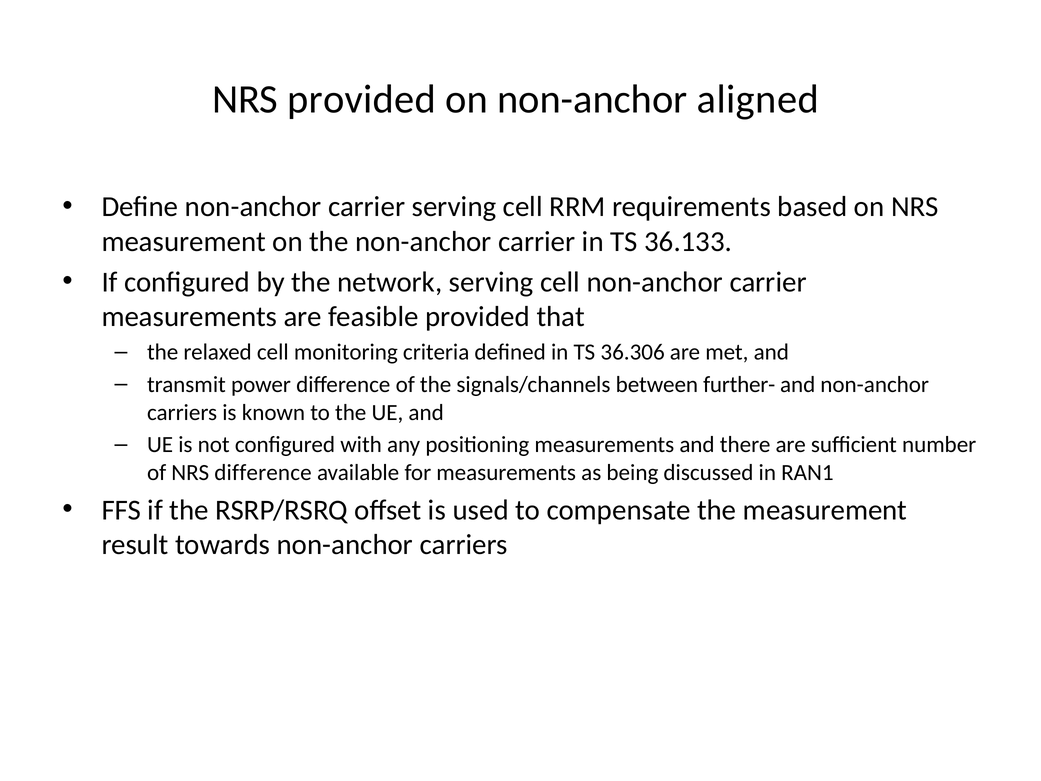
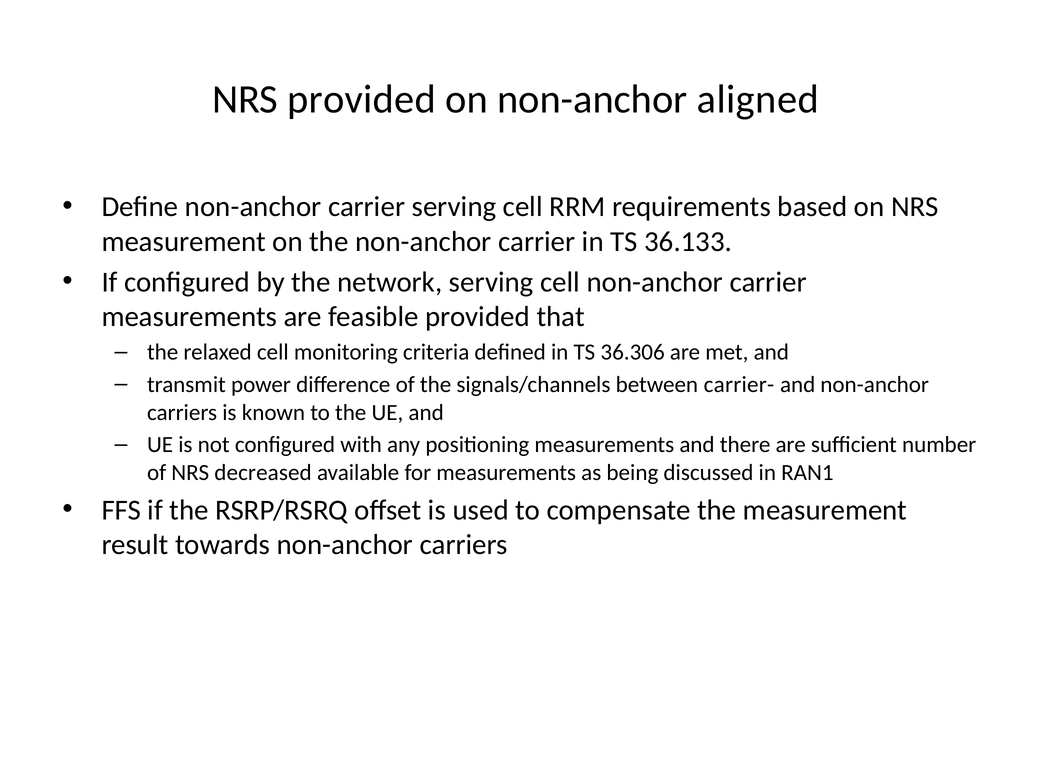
further-: further- -> carrier-
NRS difference: difference -> decreased
